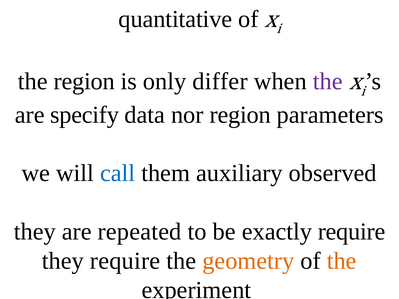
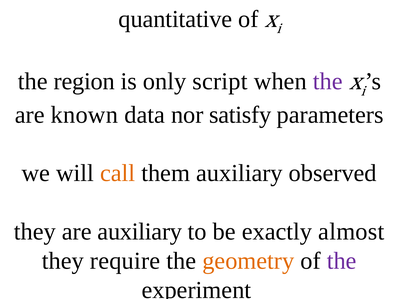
differ: differ -> script
specify: specify -> known
nor region: region -> satisfy
call colour: blue -> orange
are repeated: repeated -> auxiliary
exactly require: require -> almost
the at (342, 261) colour: orange -> purple
